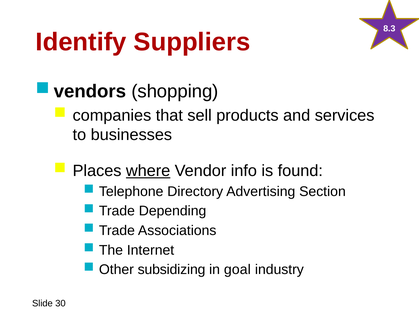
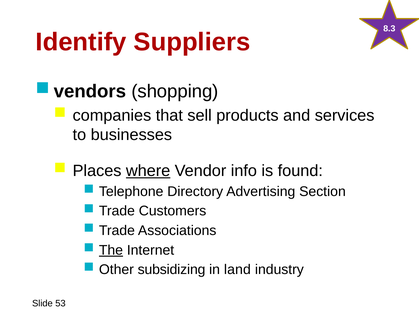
Depending: Depending -> Customers
The underline: none -> present
goal: goal -> land
30: 30 -> 53
